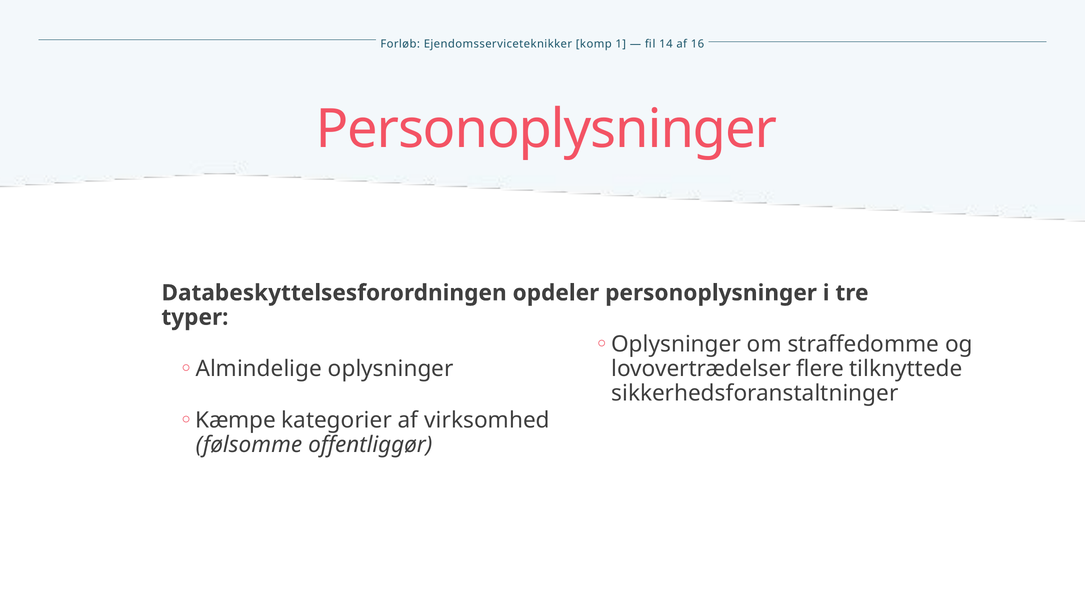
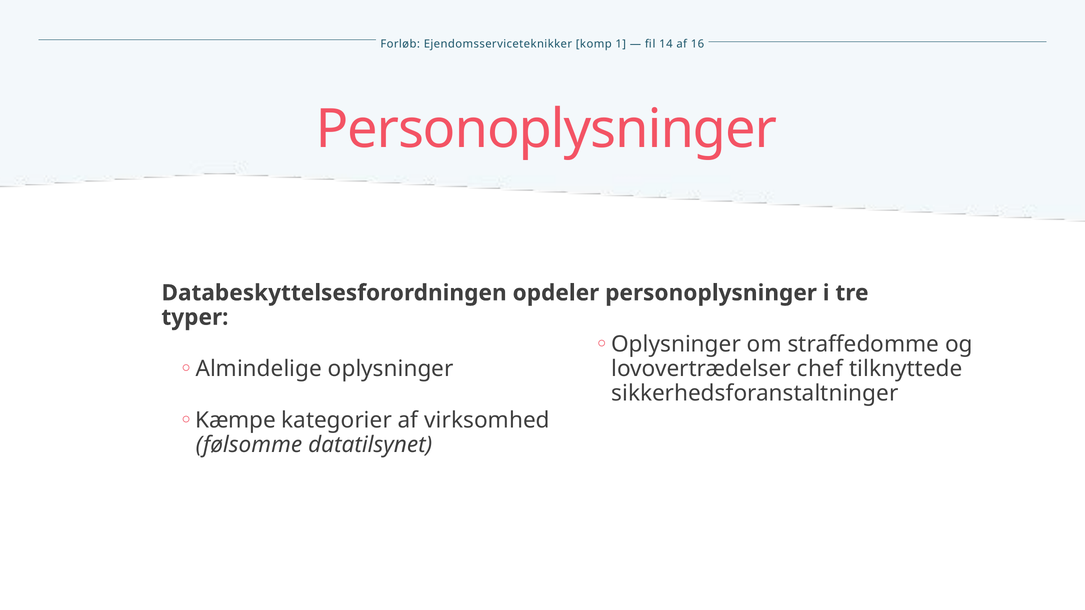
flere: flere -> chef
offentliggør: offentliggør -> datatilsynet
